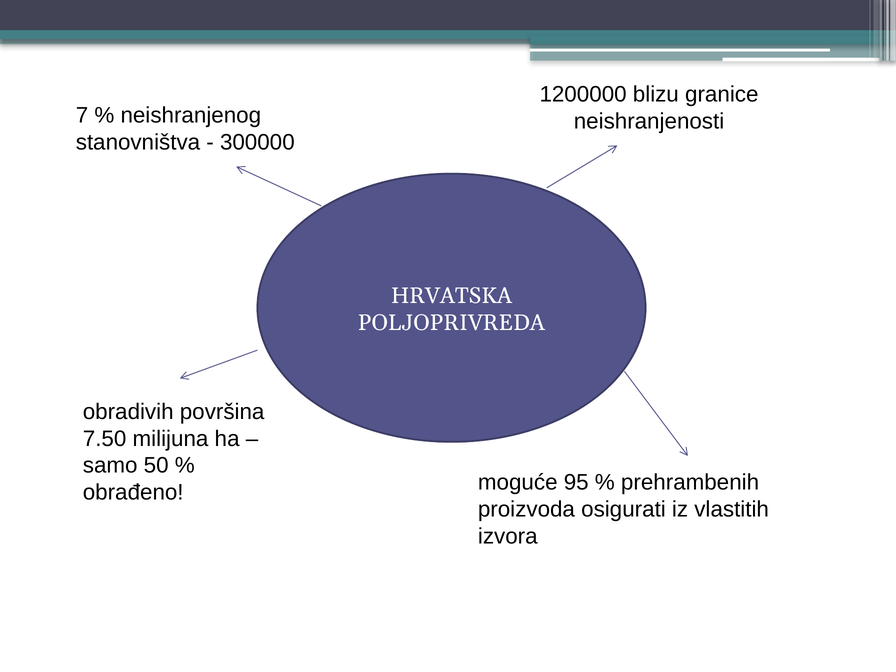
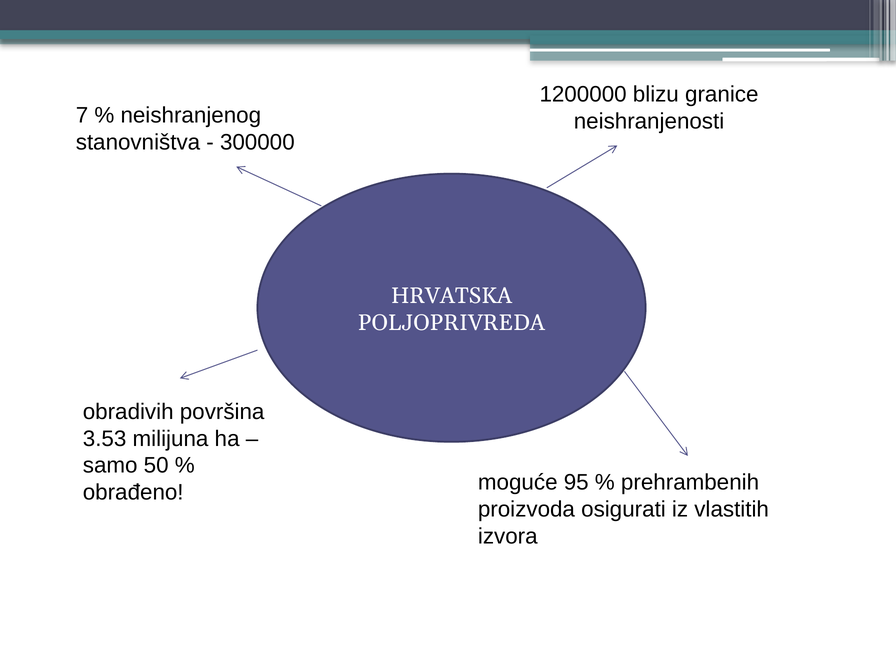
7.50: 7.50 -> 3.53
